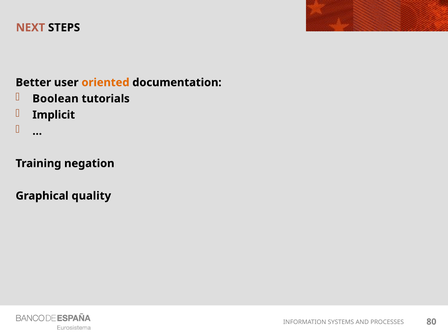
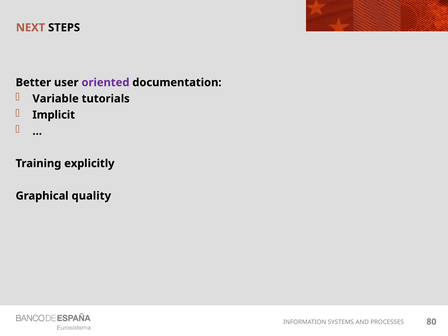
oriented colour: orange -> purple
Boolean: Boolean -> Variable
negation: negation -> explicitly
